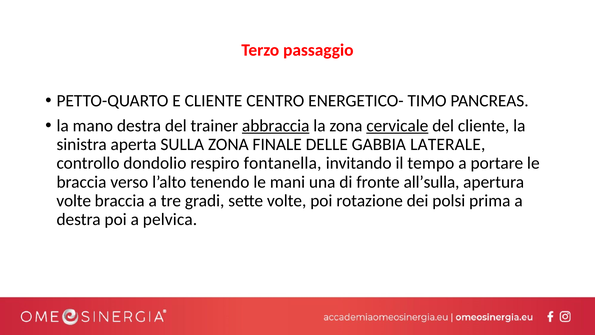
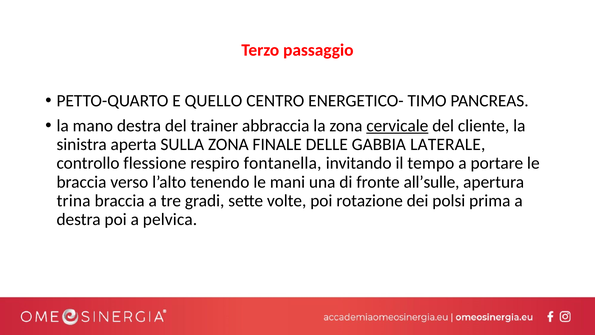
E CLIENTE: CLIENTE -> QUELLO
abbraccia underline: present -> none
dondolio: dondolio -> flessione
all’sulla: all’sulla -> all’sulle
volte at (74, 201): volte -> trina
